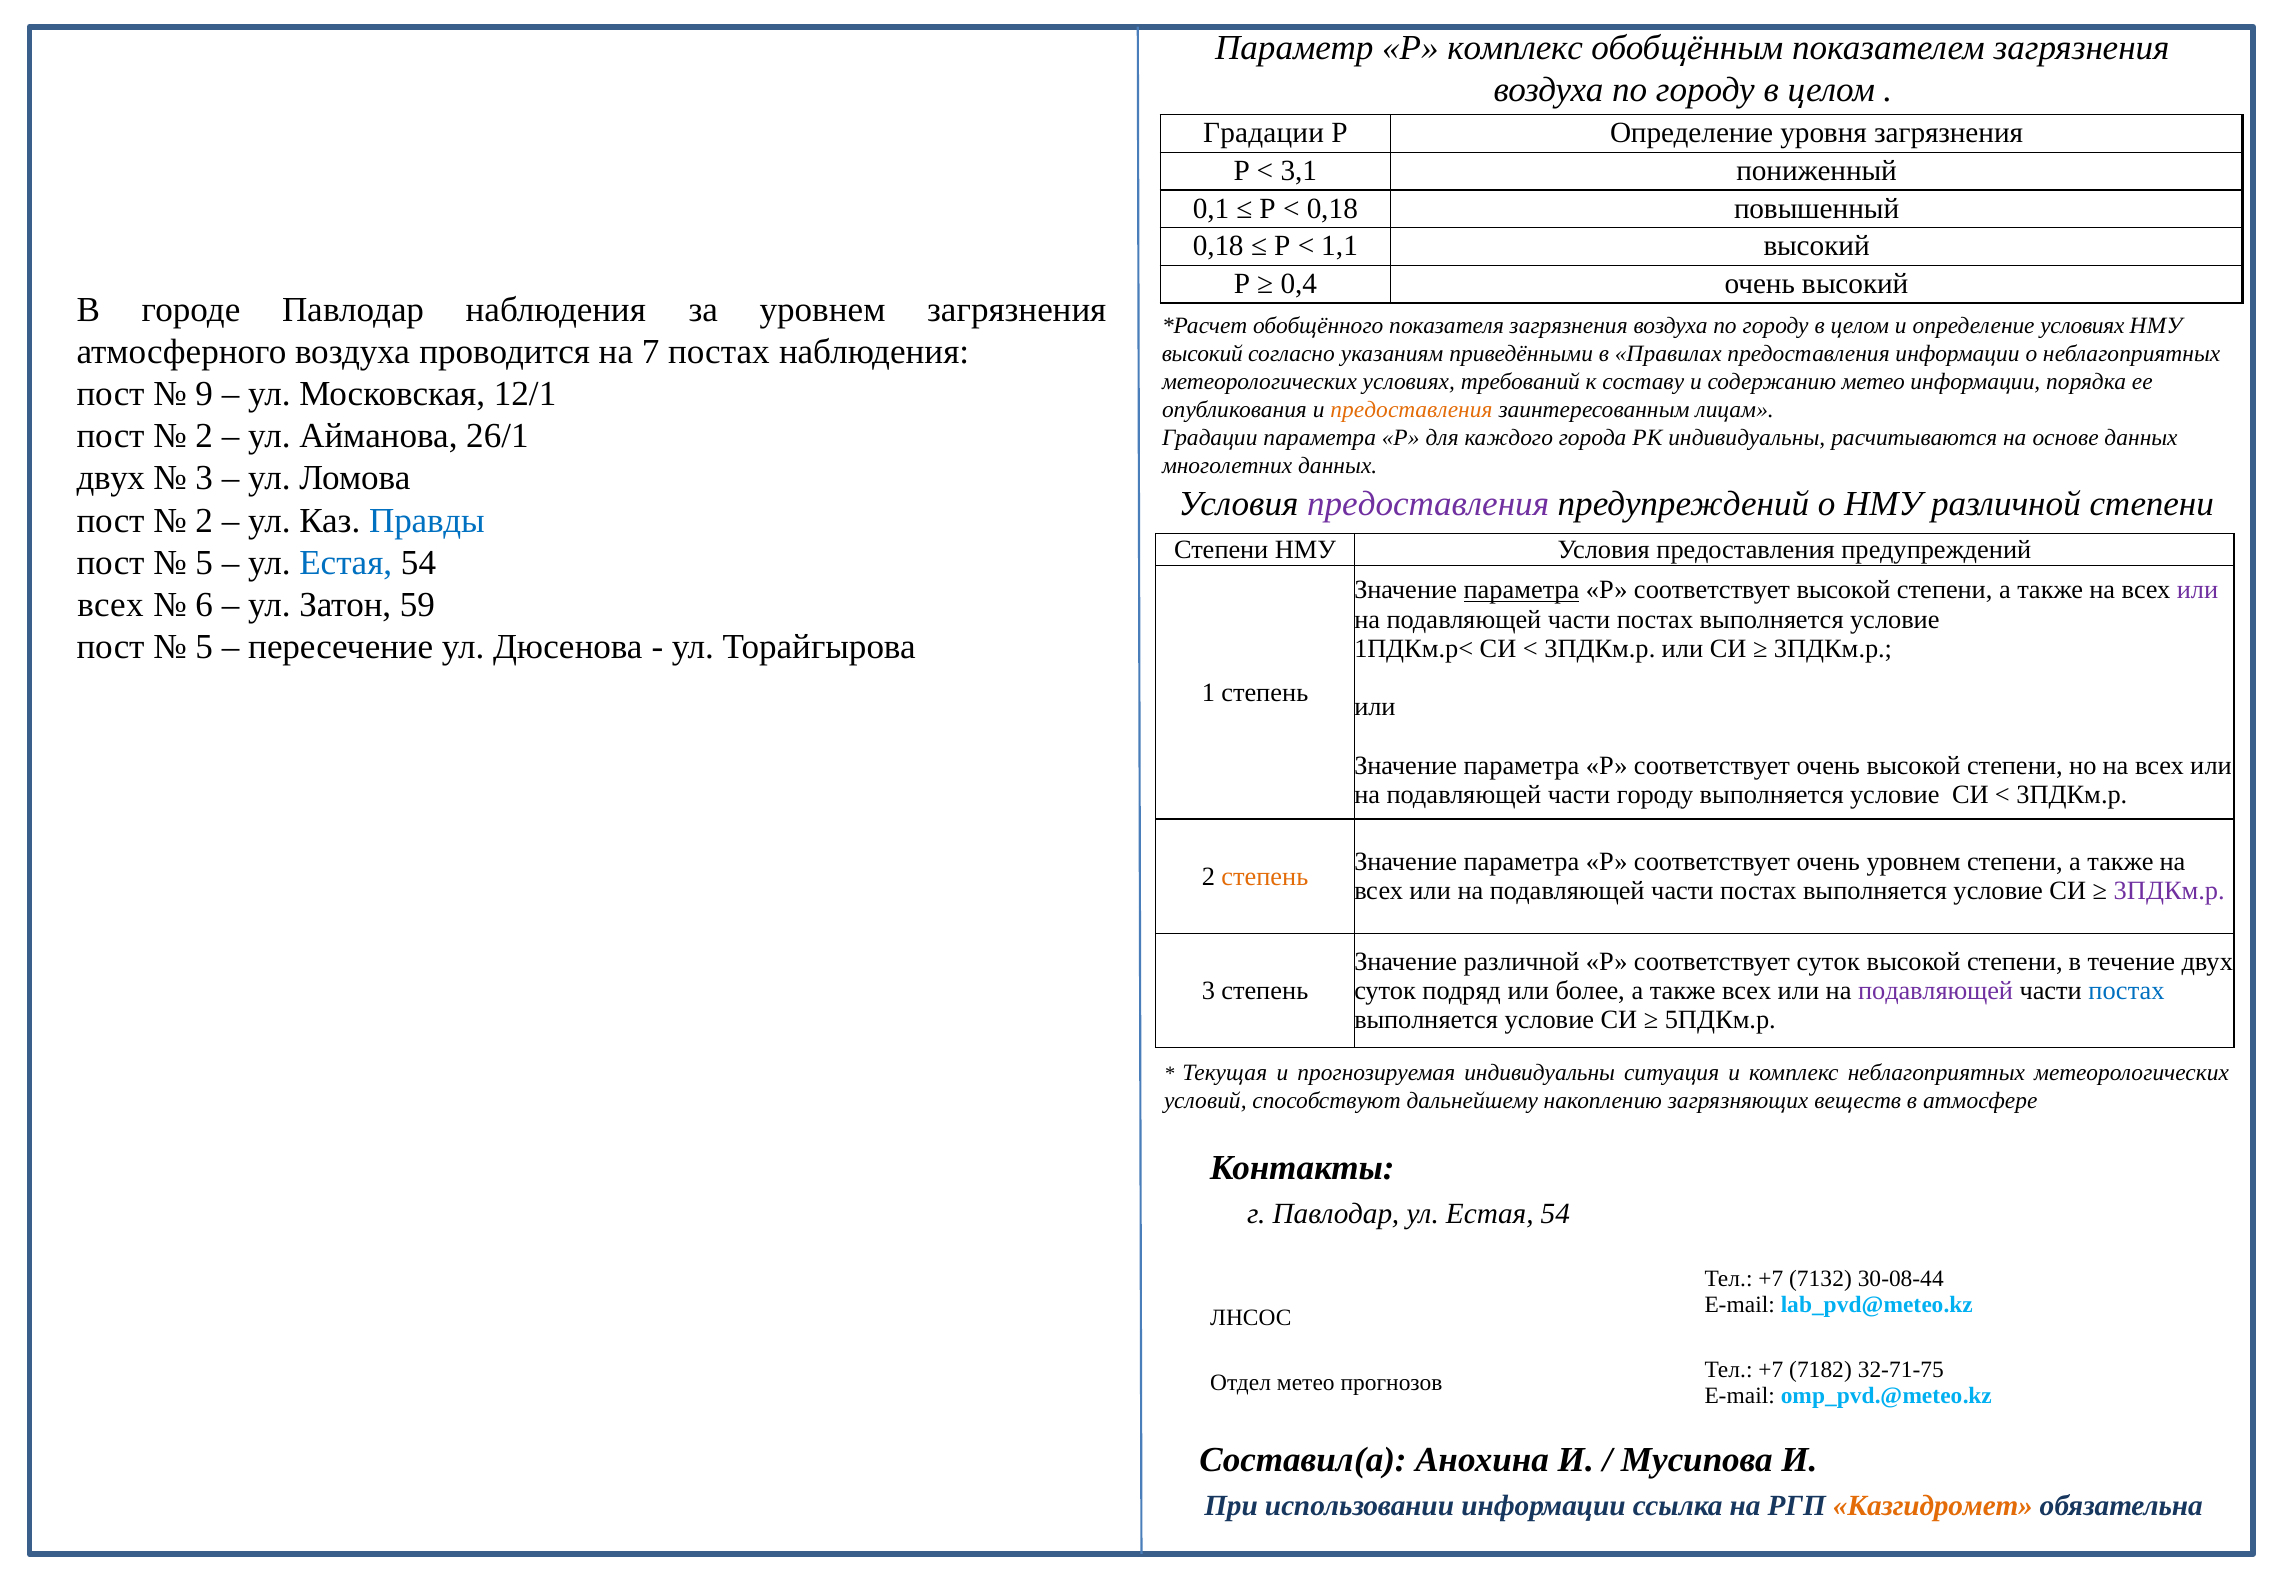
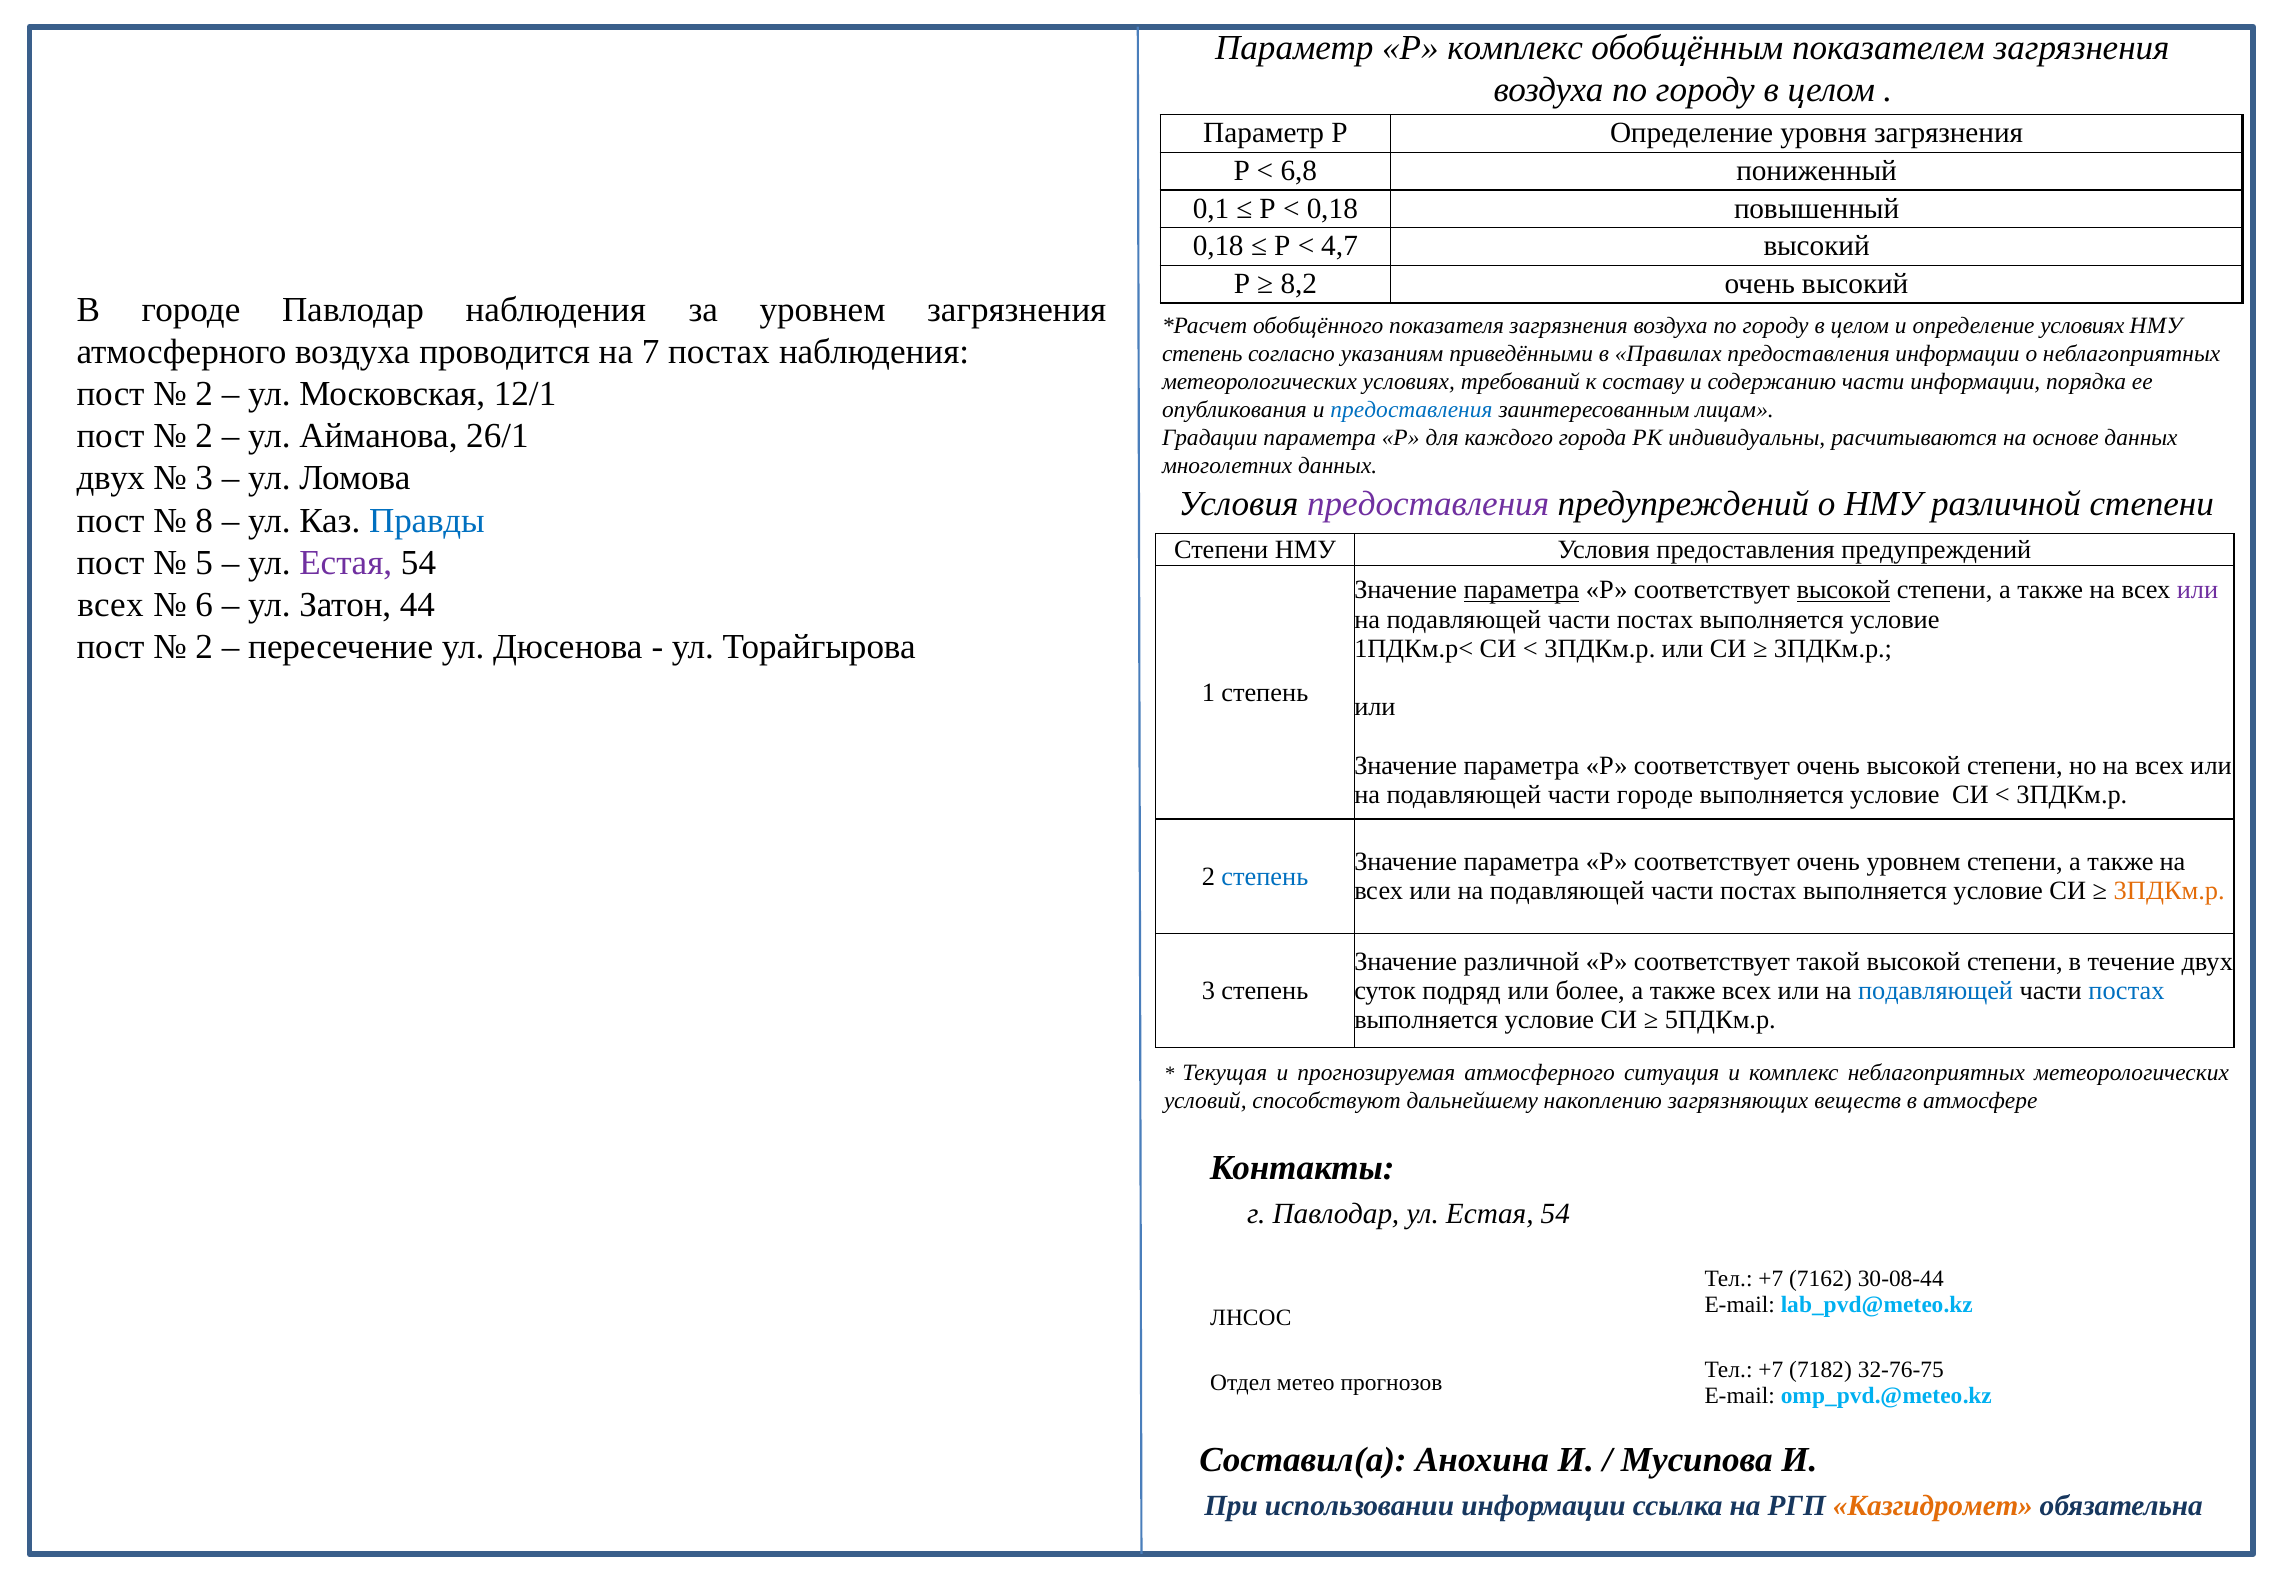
Градации at (1264, 133): Градации -> Параметр
3,1: 3,1 -> 6,8
1,1: 1,1 -> 4,7
0,4: 0,4 -> 8,2
высокий at (1202, 354): высокий -> степень
содержанию метео: метео -> части
9 at (204, 394): 9 -> 2
предоставления at (1411, 410) colour: orange -> blue
2 at (204, 520): 2 -> 8
Естая at (346, 562) colour: blue -> purple
высокой at (1844, 590) underline: none -> present
59: 59 -> 44
5 at (204, 647): 5 -> 2
части городу: городу -> городе
степень at (1265, 876) colour: orange -> blue
3ПДКм.р at (2169, 891) colour: purple -> orange
соответствует суток: суток -> такой
подавляющей at (1936, 990) colour: purple -> blue
прогнозируемая индивидуальны: индивидуальны -> атмосферного
7132: 7132 -> 7162
32-71-75: 32-71-75 -> 32-76-75
